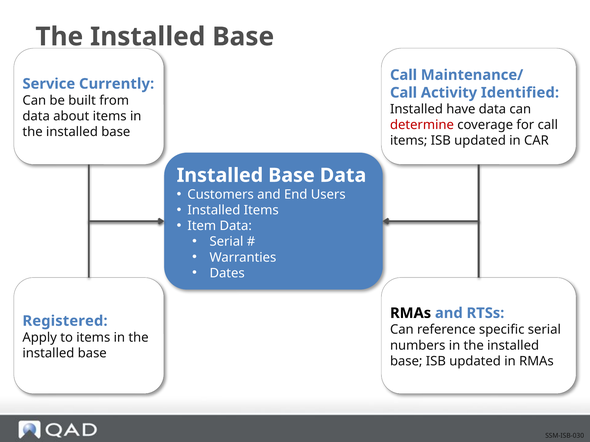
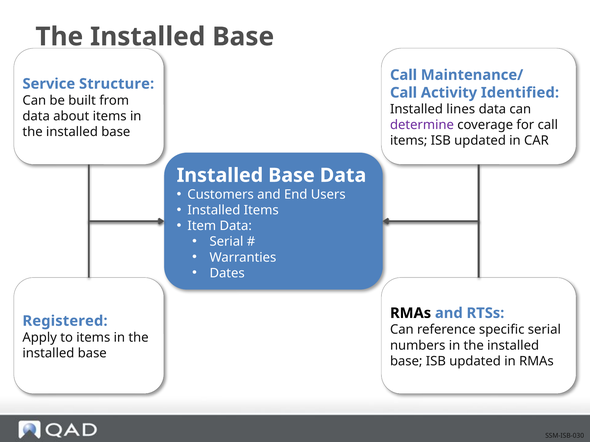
Currently: Currently -> Structure
have: have -> lines
determine colour: red -> purple
